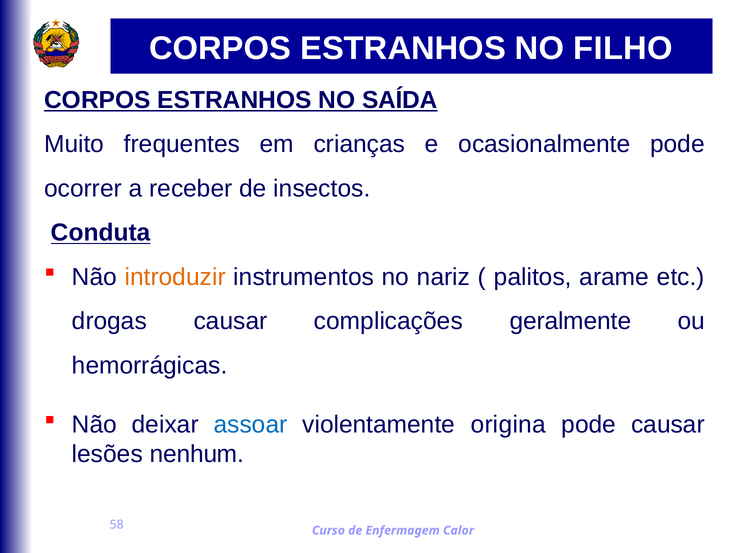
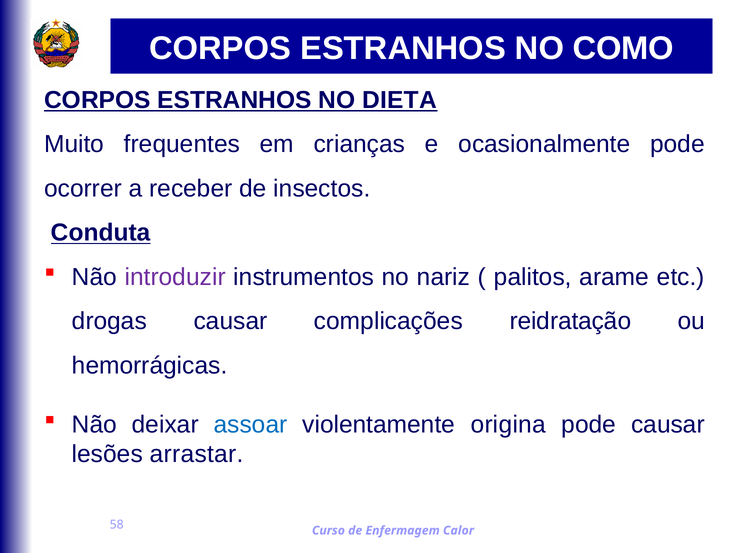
FILHO: FILHO -> COMO
SAÍDA: SAÍDA -> DIETA
introduzir colour: orange -> purple
geralmente: geralmente -> reidratação
nenhum: nenhum -> arrastar
